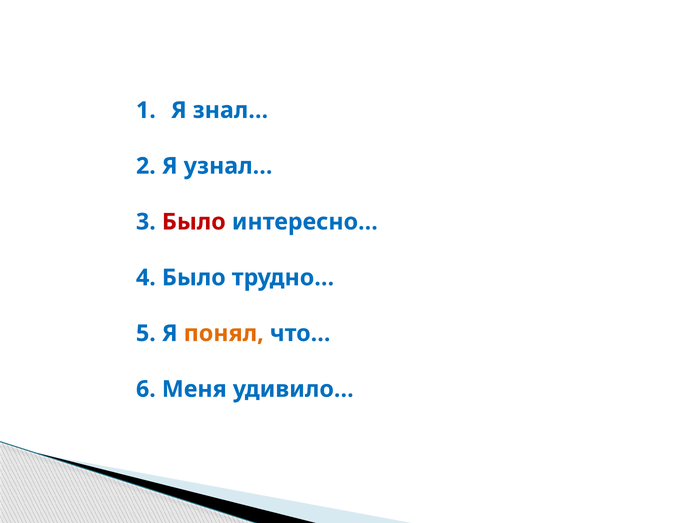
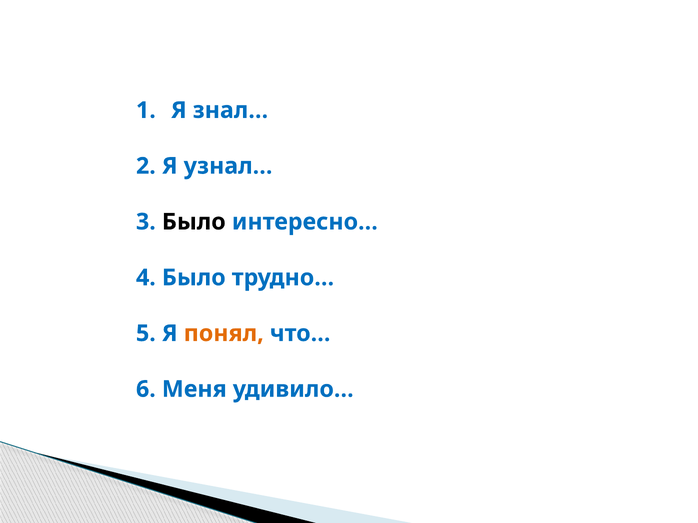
Было at (194, 222) colour: red -> black
